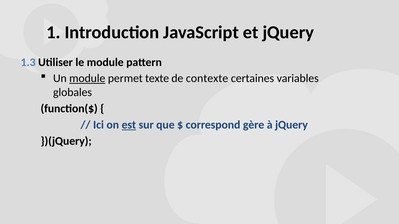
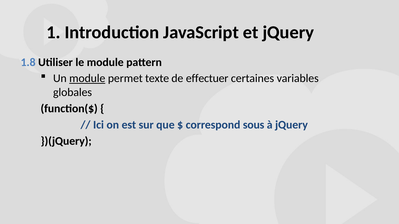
1.3: 1.3 -> 1.8
contexte: contexte -> effectuer
est underline: present -> none
gère: gère -> sous
